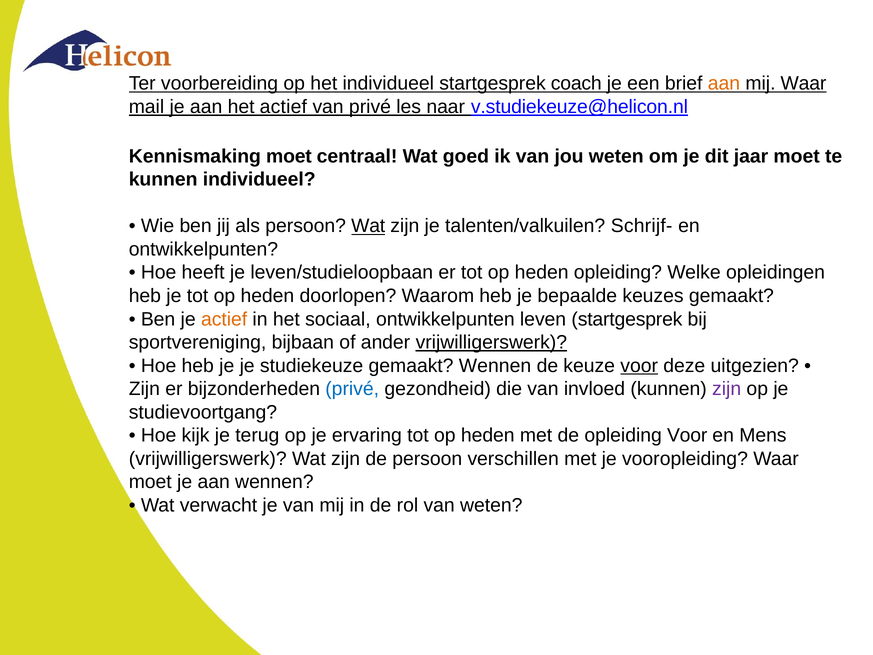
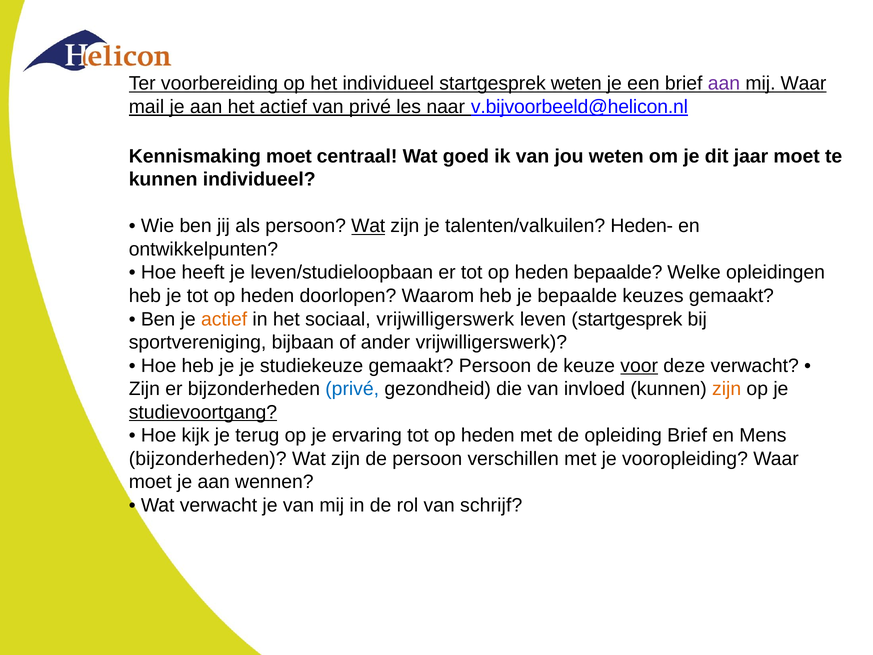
startgesprek coach: coach -> weten
aan at (724, 83) colour: orange -> purple
v.studiekeuze@helicon.nl: v.studiekeuze@helicon.nl -> v.bijvoorbeeld@helicon.nl
Schrijf-: Schrijf- -> Heden-
heden opleiding: opleiding -> bepaalde
sociaal ontwikkelpunten: ontwikkelpunten -> vrijwilligerswerk
vrijwilligerswerk at (491, 342) underline: present -> none
gemaakt Wennen: Wennen -> Persoon
deze uitgezien: uitgezien -> verwacht
zijn at (727, 389) colour: purple -> orange
studievoortgang underline: none -> present
opleiding Voor: Voor -> Brief
vrijwilligerswerk at (208, 459): vrijwilligerswerk -> bijzonderheden
van weten: weten -> schrijf
